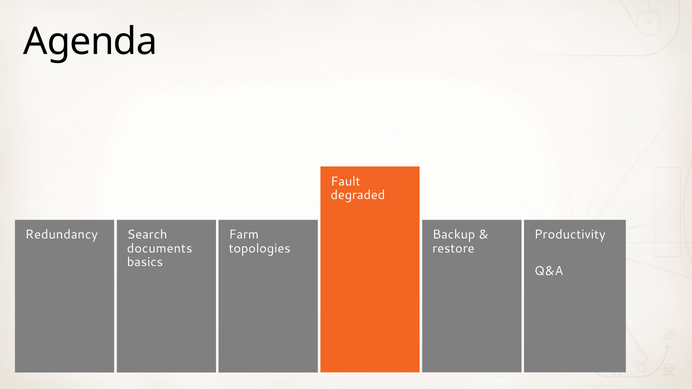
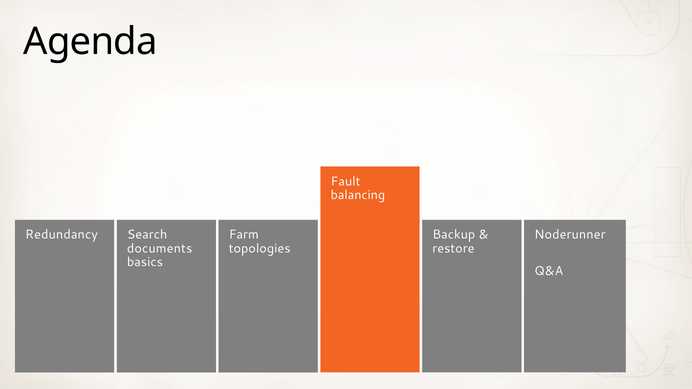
degraded: degraded -> balancing
Productivity: Productivity -> Noderunner
